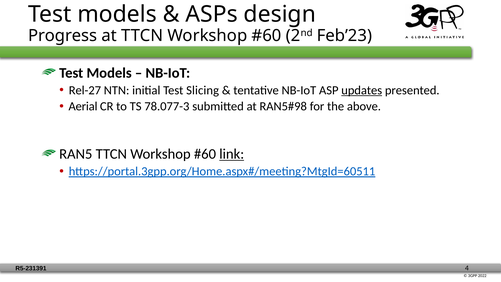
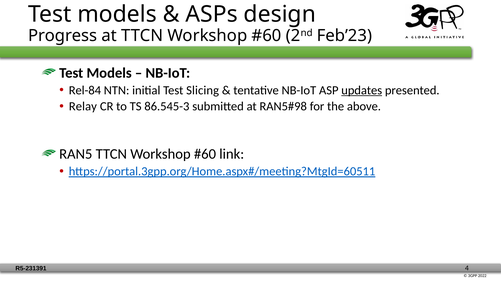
Rel-27: Rel-27 -> Rel-84
Aerial: Aerial -> Relay
78.077-3: 78.077-3 -> 86.545-3
link underline: present -> none
